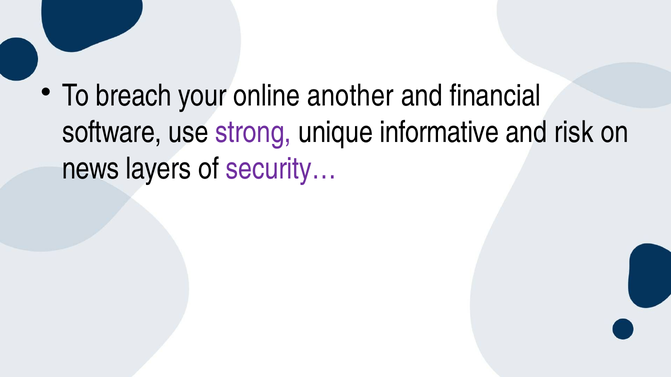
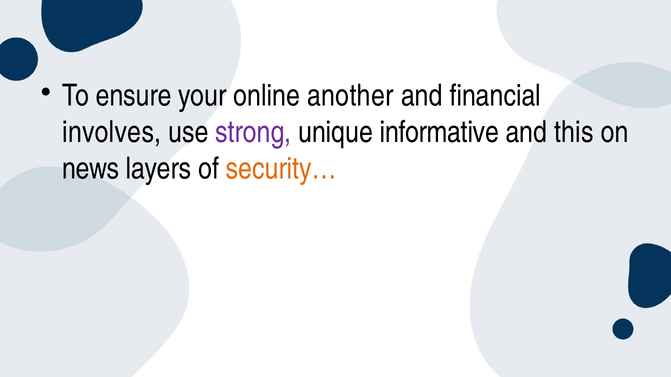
breach: breach -> ensure
software: software -> involves
risk: risk -> this
security… colour: purple -> orange
